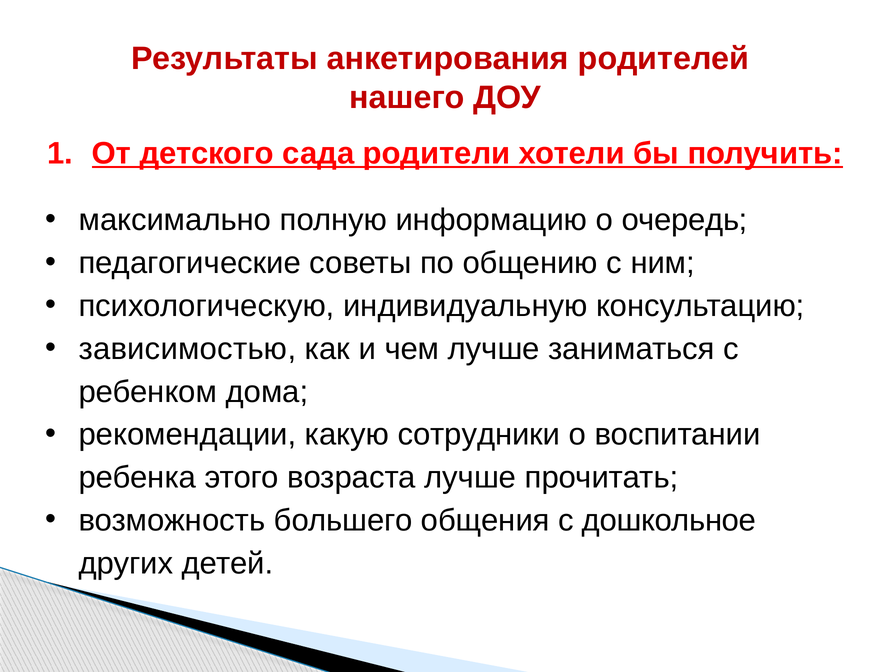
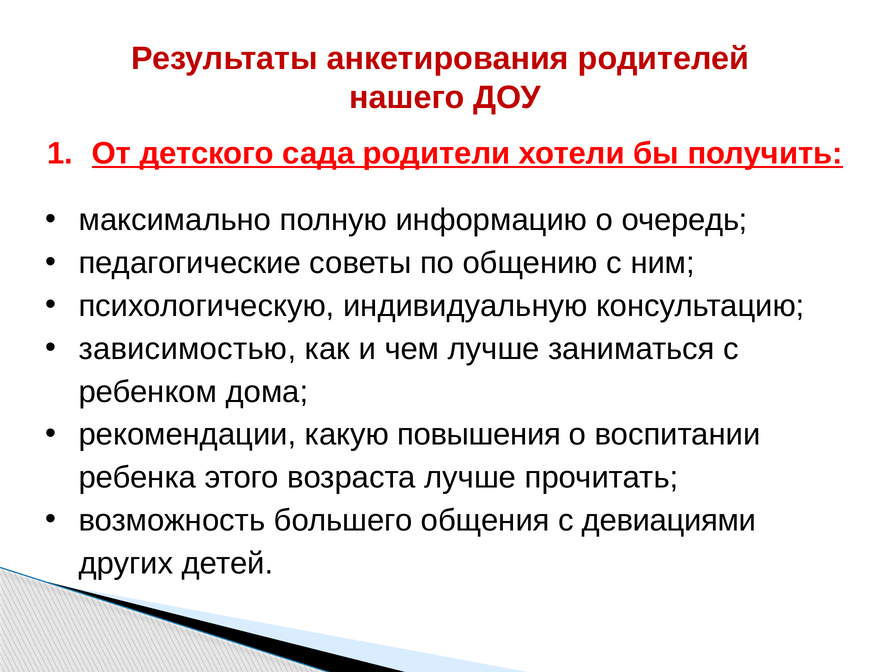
сотрудники: сотрудники -> повышения
дошкольное: дошкольное -> девиациями
